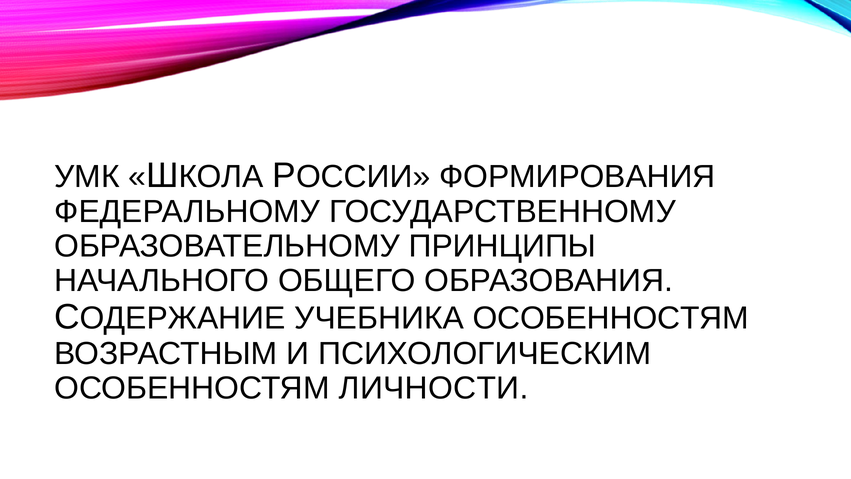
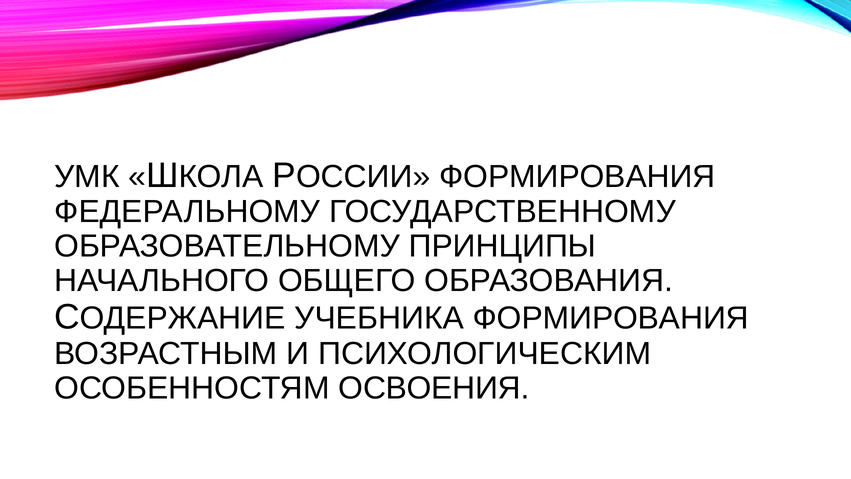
УЧЕБНИКА ОСОБЕННОСТЯМ: ОСОБЕННОСТЯМ -> ФОРМИРОВАНИЯ
ЛИЧНОСТИ: ЛИЧНОСТИ -> ОСВОЕНИЯ
